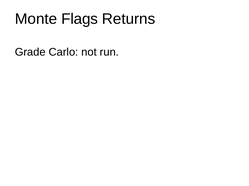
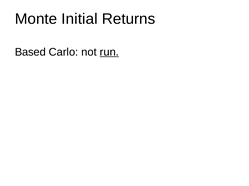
Flags: Flags -> Initial
Grade: Grade -> Based
run underline: none -> present
